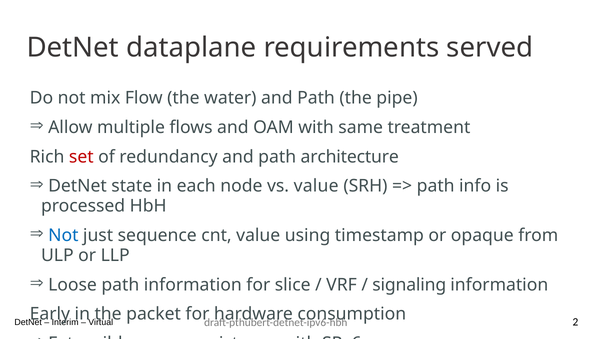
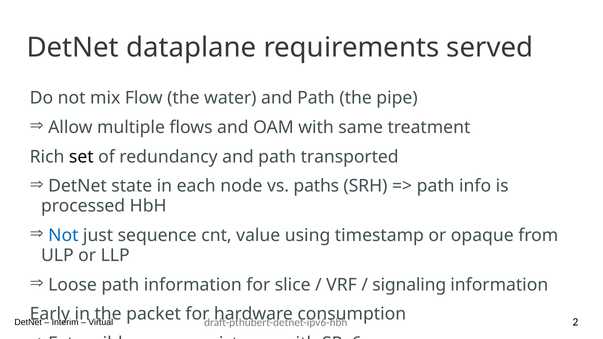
set colour: red -> black
architecture: architecture -> transported
vs value: value -> paths
